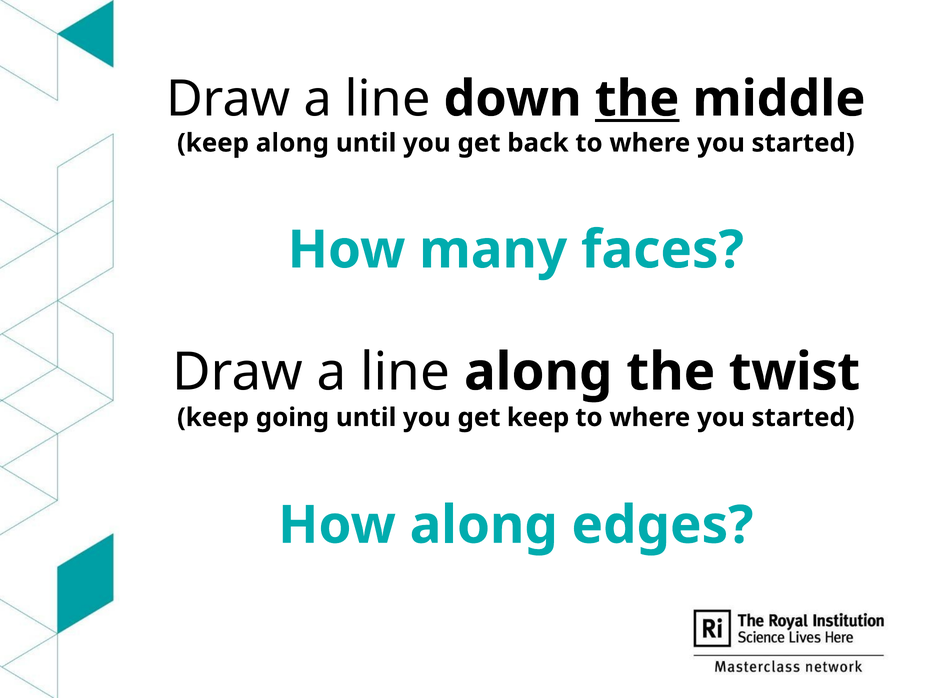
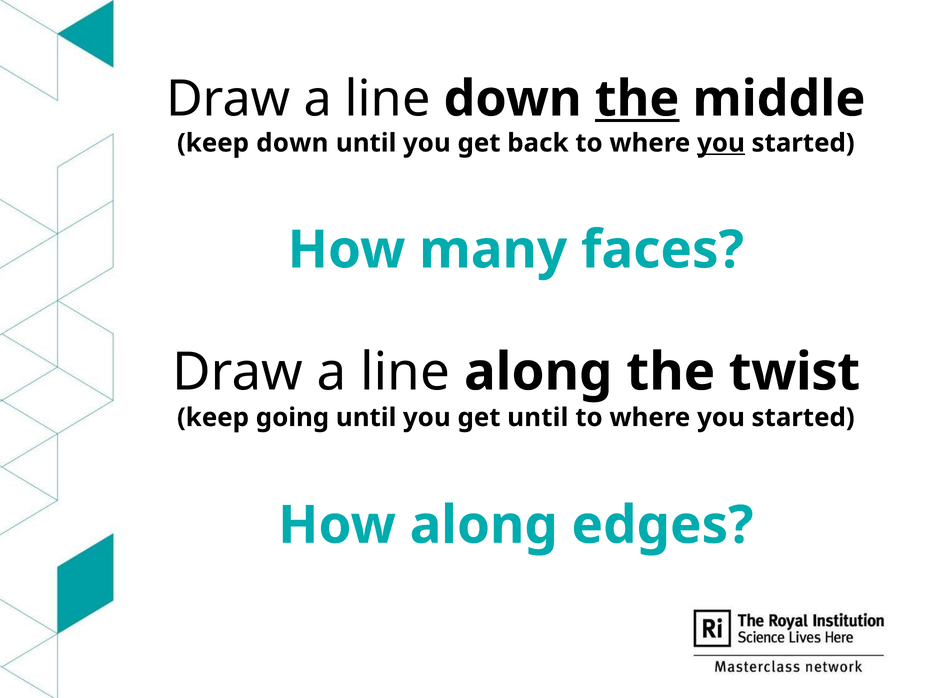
keep along: along -> down
you at (721, 143) underline: none -> present
get keep: keep -> until
